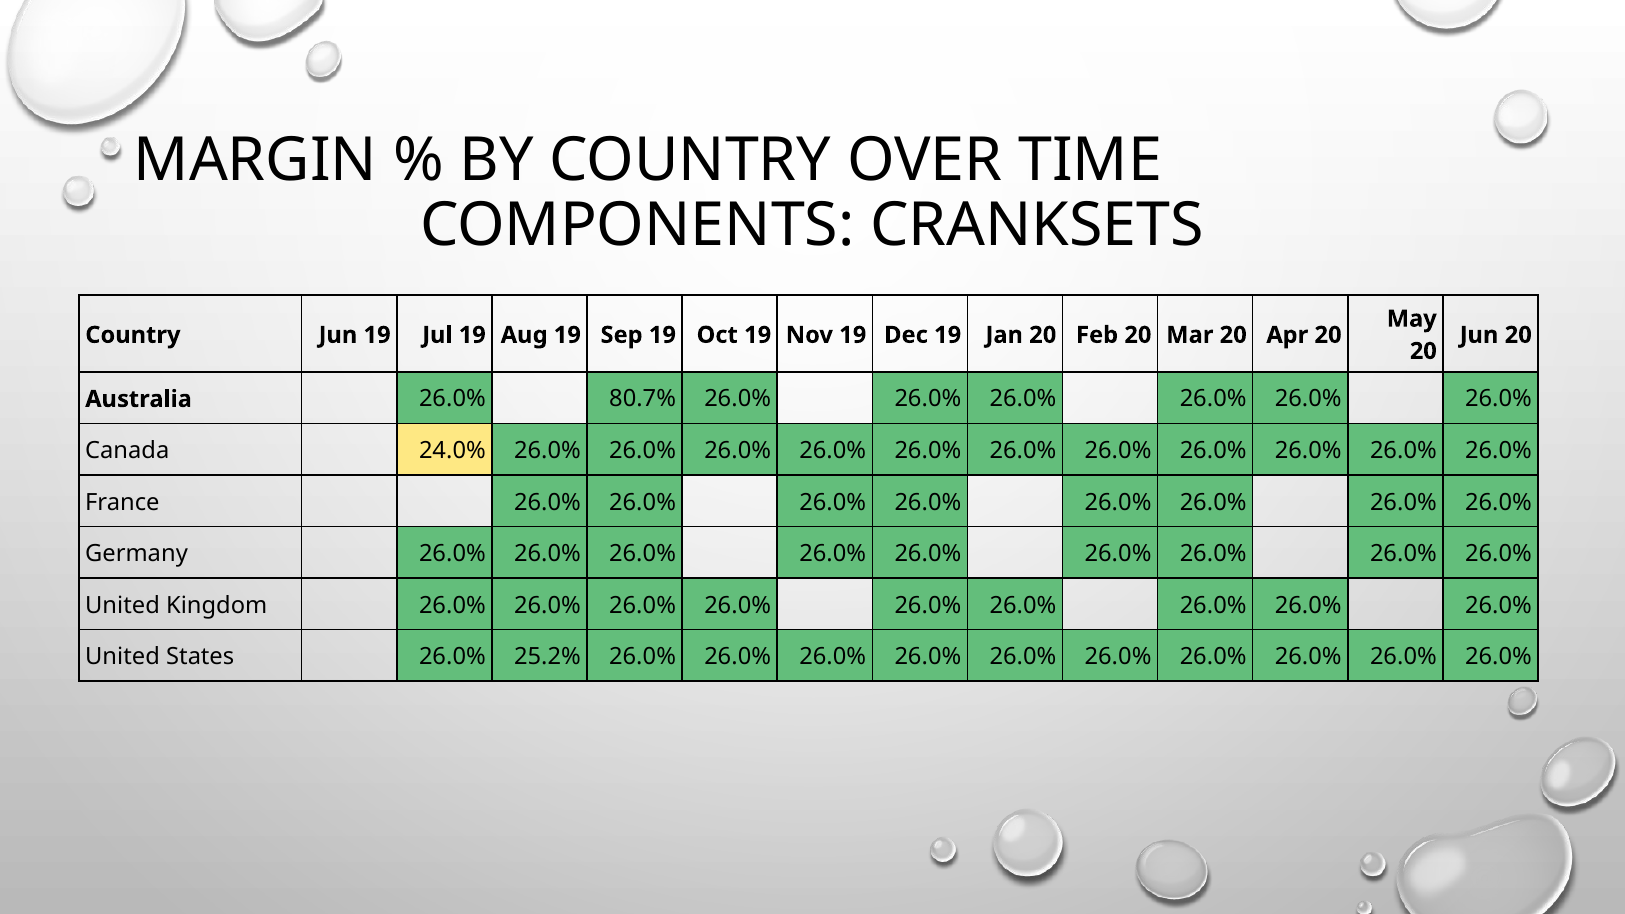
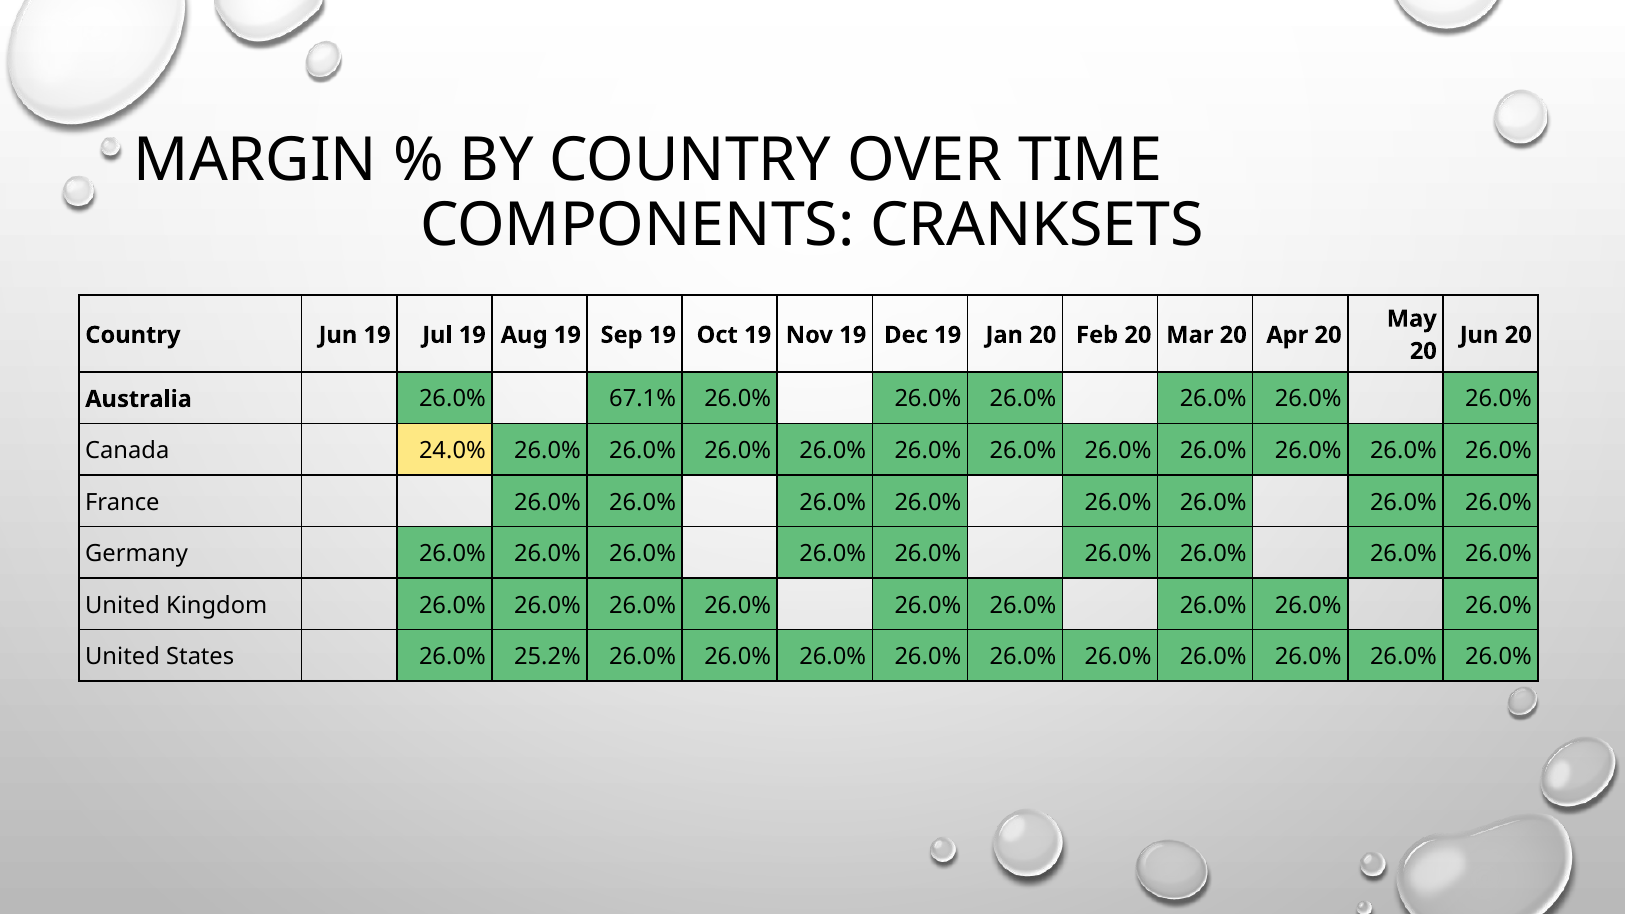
80.7%: 80.7% -> 67.1%
